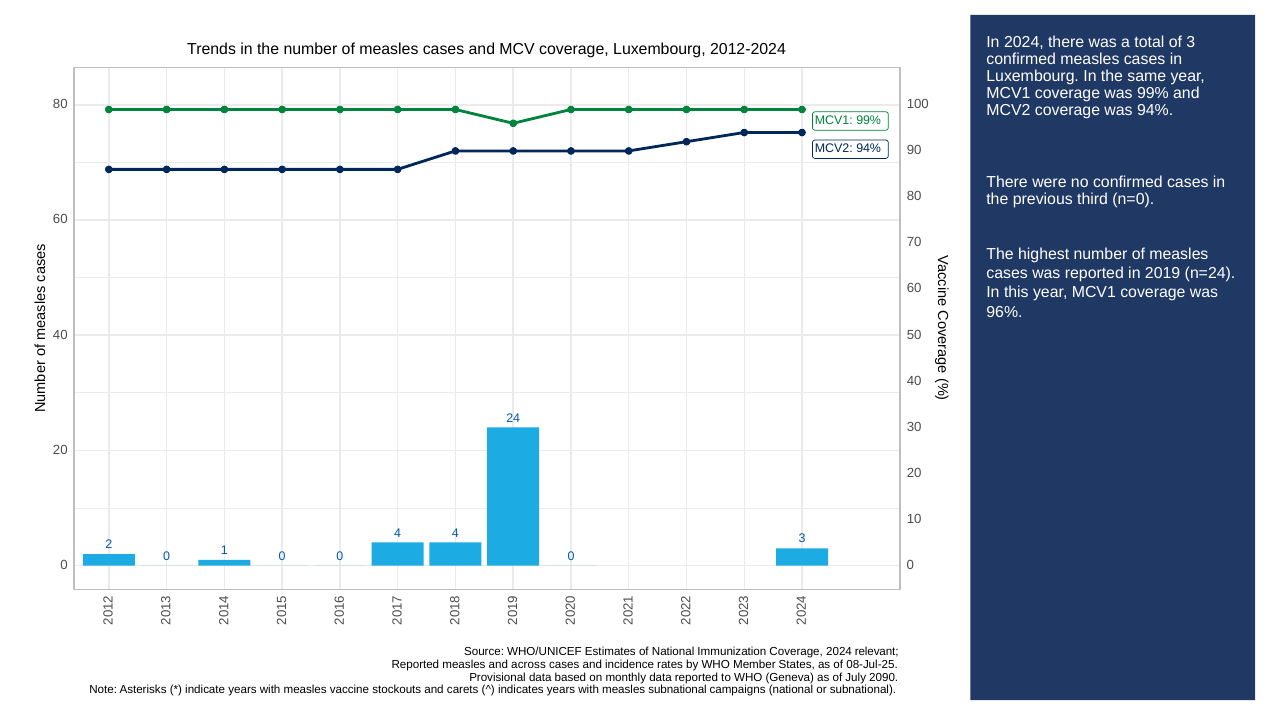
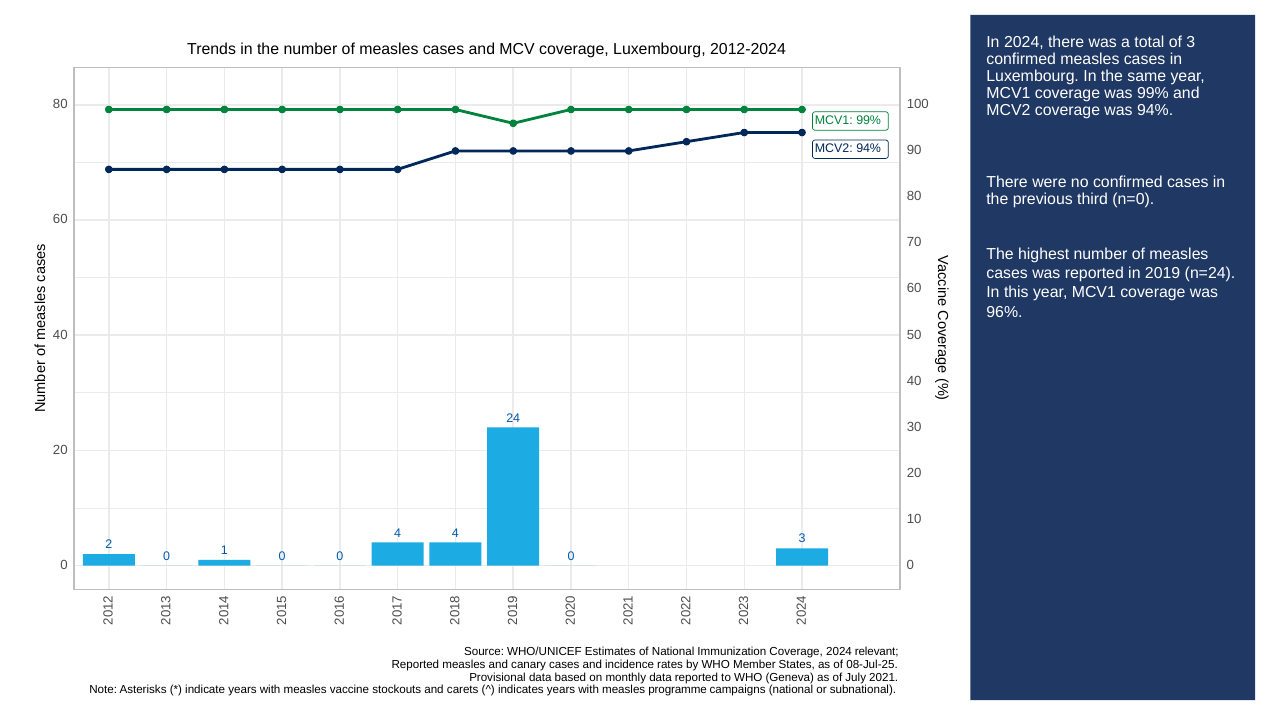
across: across -> canary
2090: 2090 -> 2021
measles subnational: subnational -> programme
